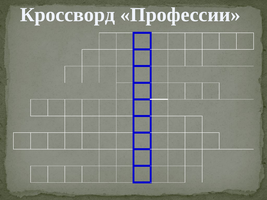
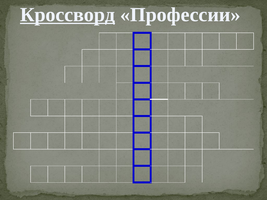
Кроссворд underline: none -> present
